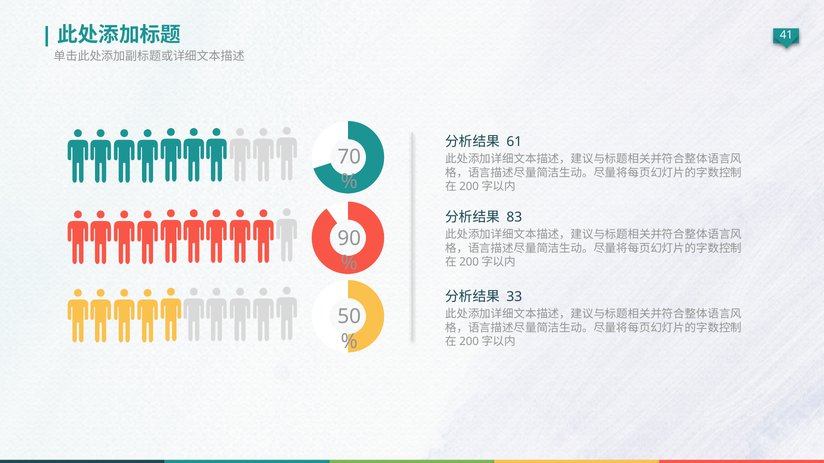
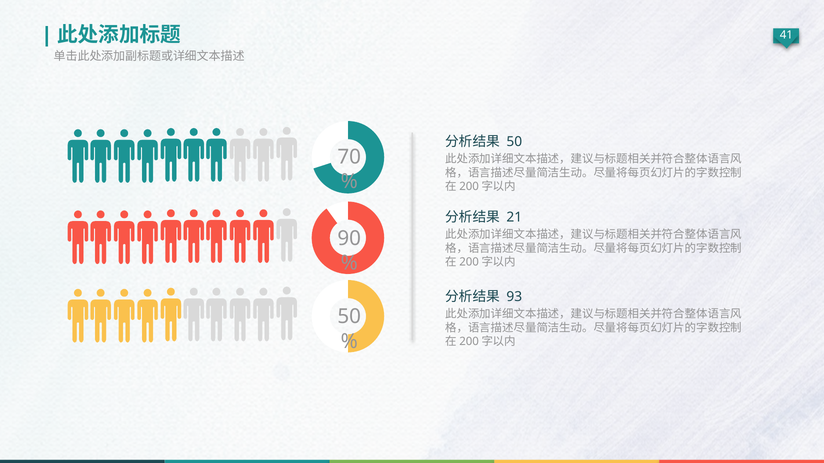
61 at (514, 142): 61 -> 50
83: 83 -> 21
33: 33 -> 93
